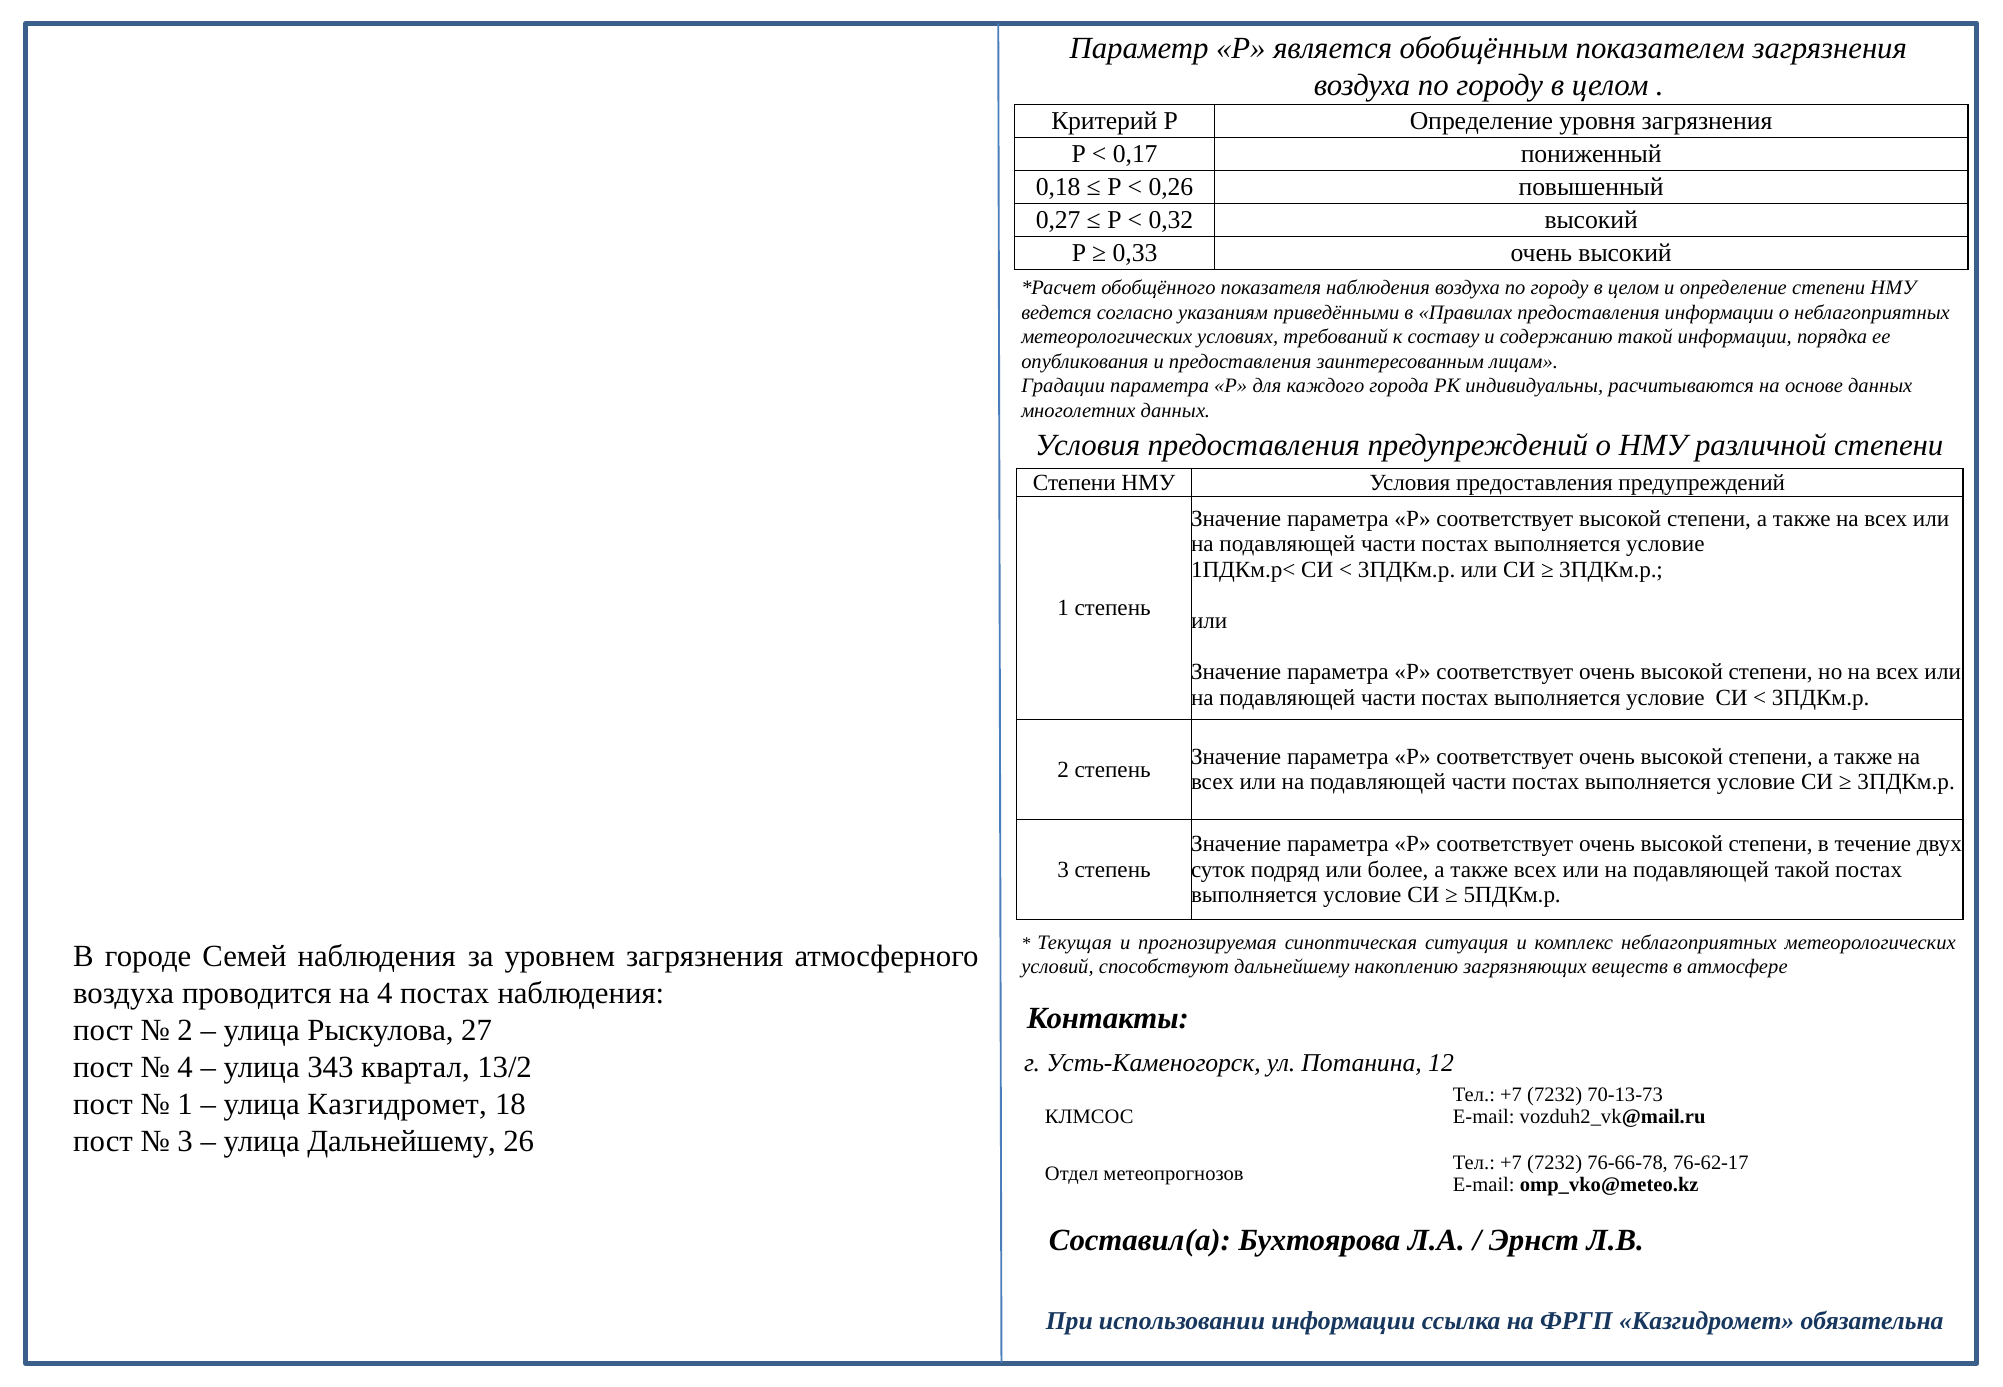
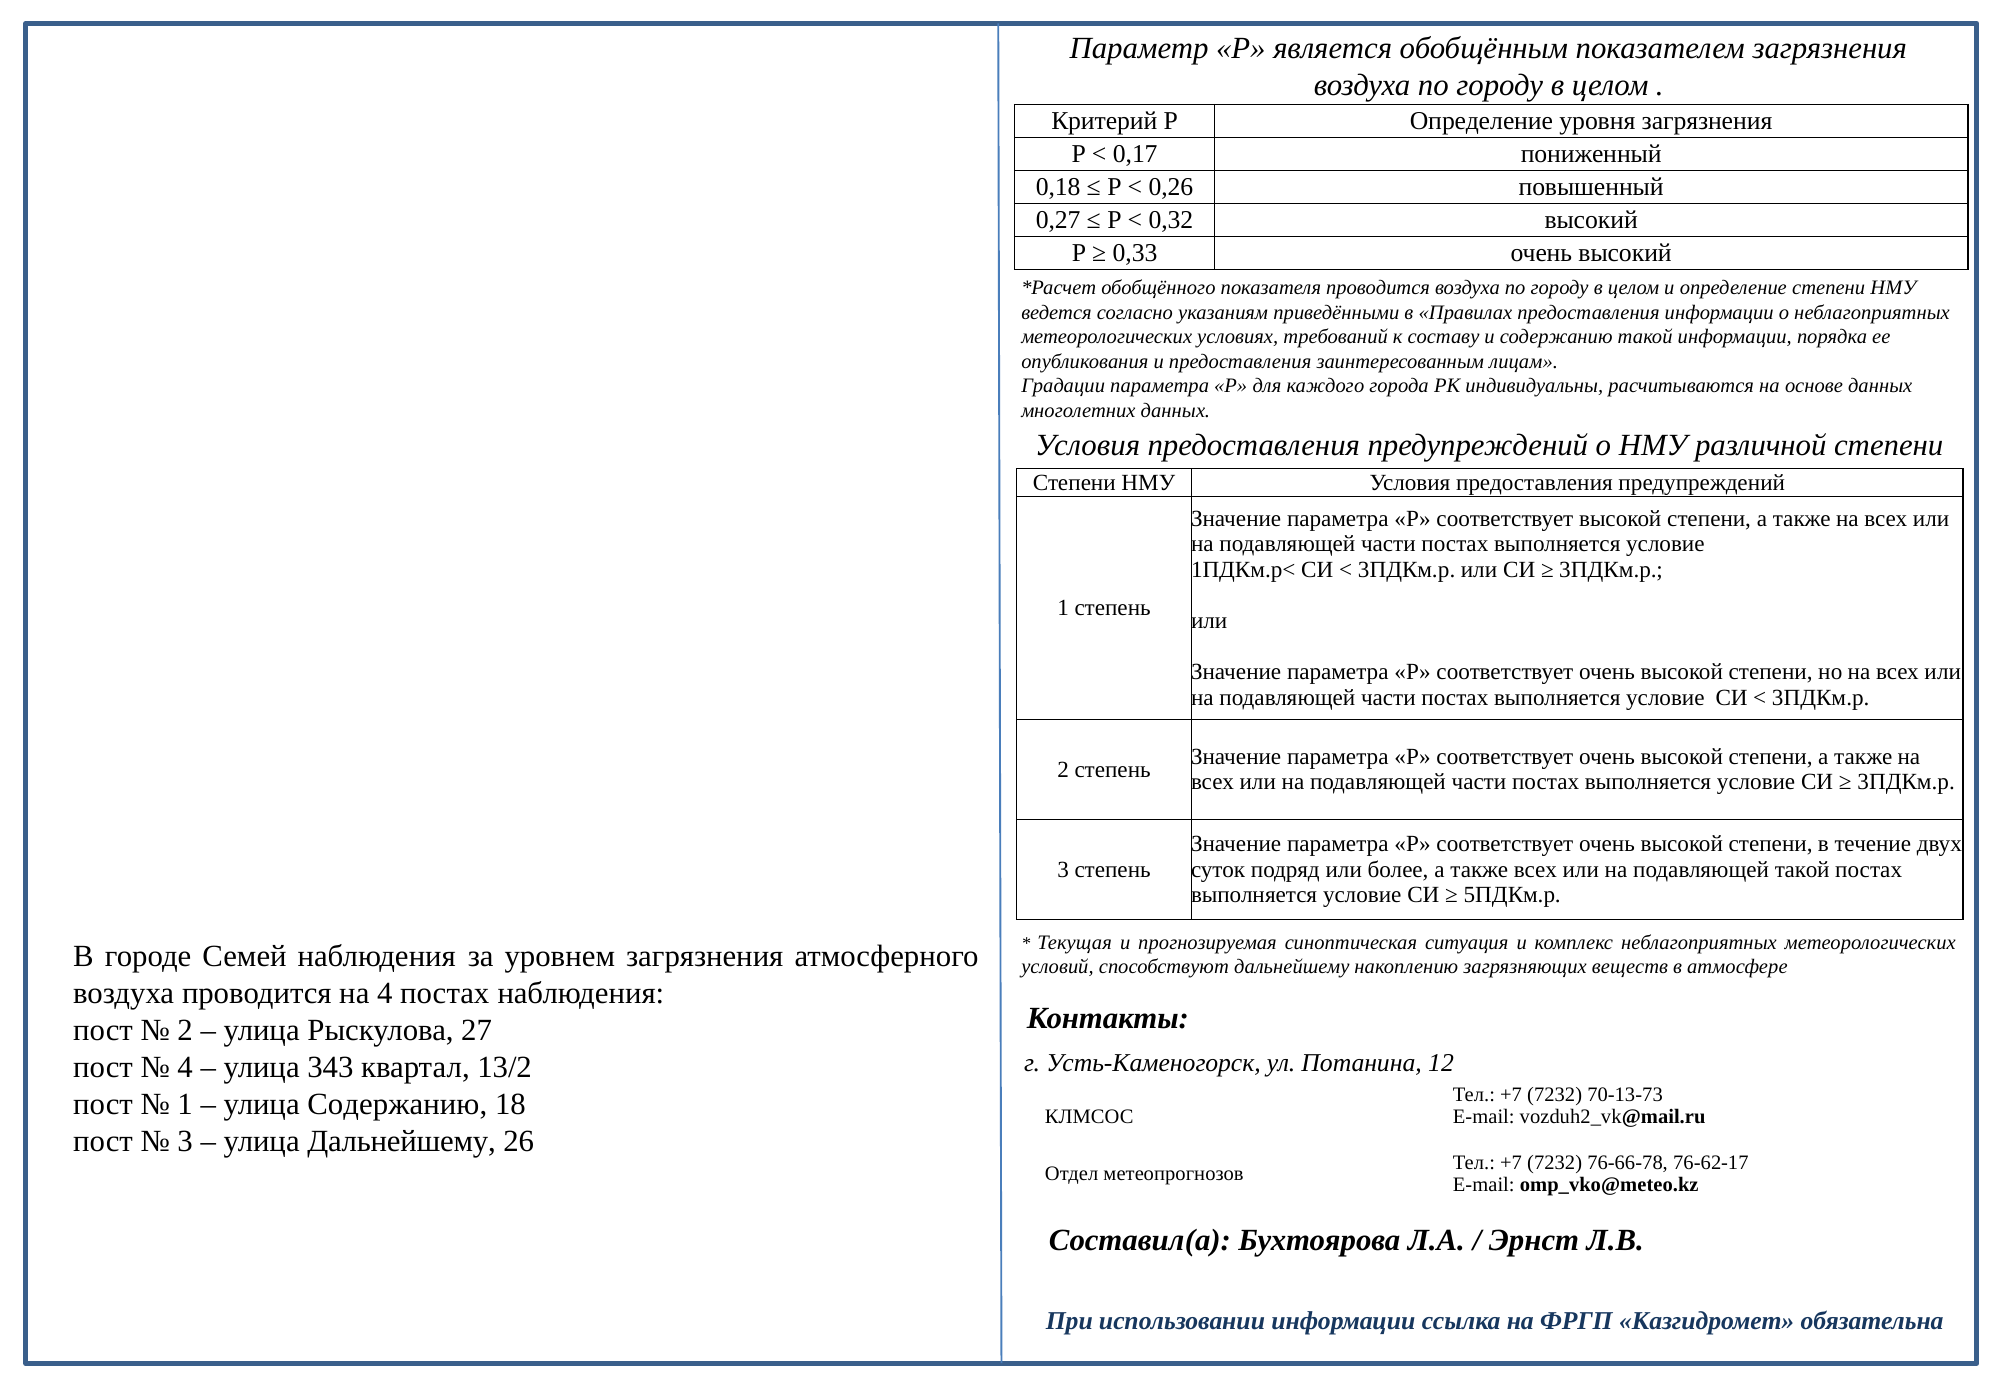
показателя наблюдения: наблюдения -> проводится
улица Казгидромет: Казгидромет -> Содержанию
